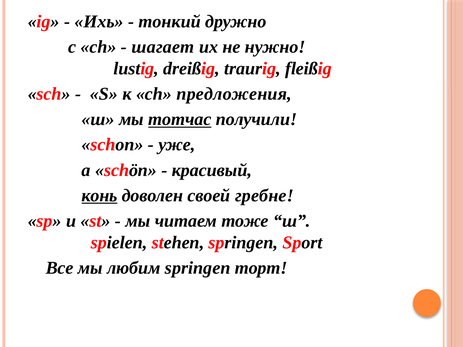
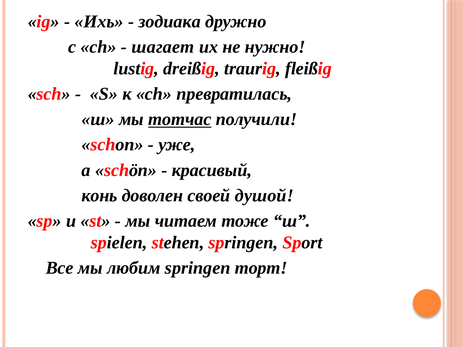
тонкий: тонкий -> зодиака
предложения: предложения -> превратилась
конь underline: present -> none
гребне: гребне -> душой
